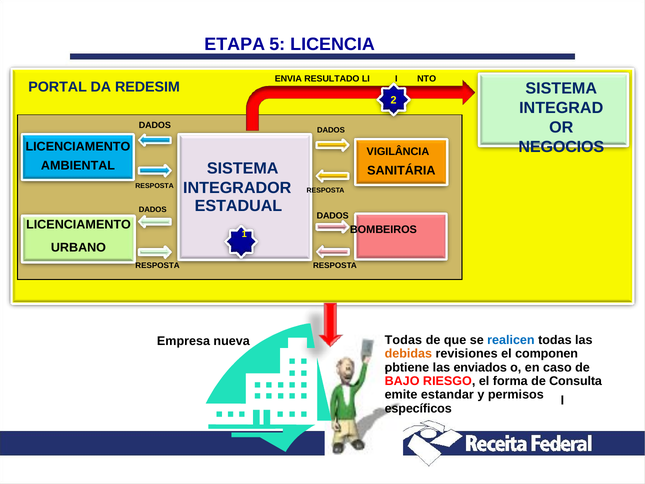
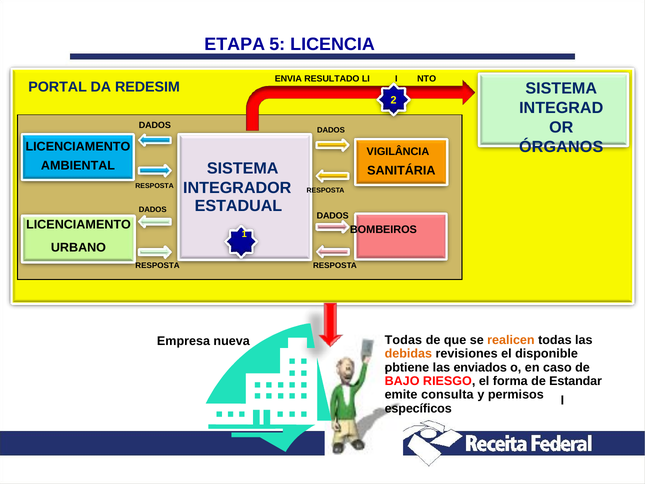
NEGOCIOS: NEGOCIOS -> ÓRGANOS
realicen colour: blue -> orange
componen: componen -> disponible
Consulta: Consulta -> Estandar
estandar: estandar -> consulta
